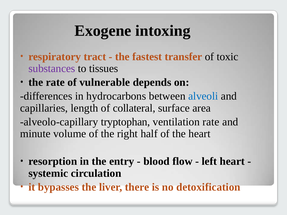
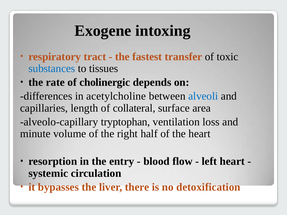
substances colour: purple -> blue
vulnerable: vulnerable -> cholinergic
hydrocarbons: hydrocarbons -> acetylcholine
ventilation rate: rate -> loss
